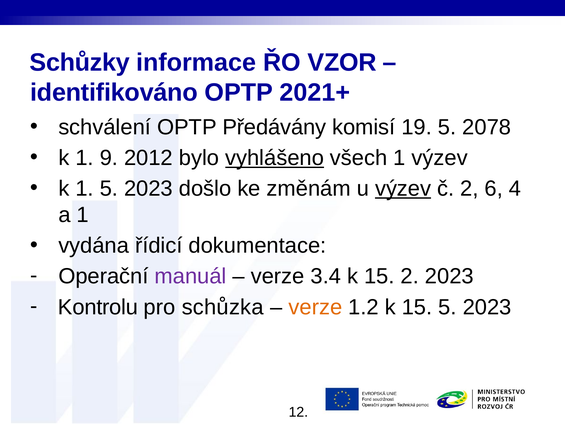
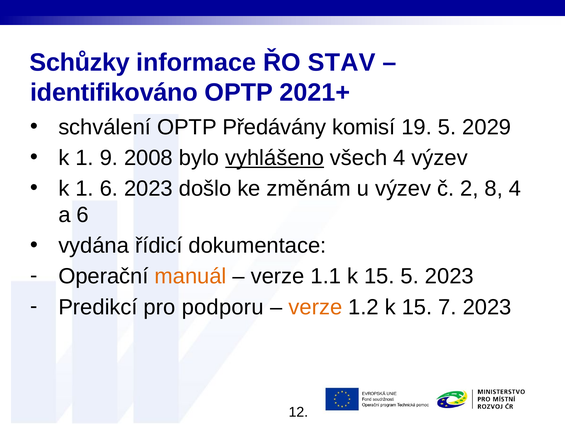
VZOR: VZOR -> STAV
2078: 2078 -> 2029
2012: 2012 -> 2008
všech 1: 1 -> 4
1 5: 5 -> 6
výzev at (403, 188) underline: present -> none
6: 6 -> 8
a 1: 1 -> 6
manuál colour: purple -> orange
3.4: 3.4 -> 1.1
15 2: 2 -> 5
Kontrolu: Kontrolu -> Predikcí
schůzka: schůzka -> podporu
15 5: 5 -> 7
